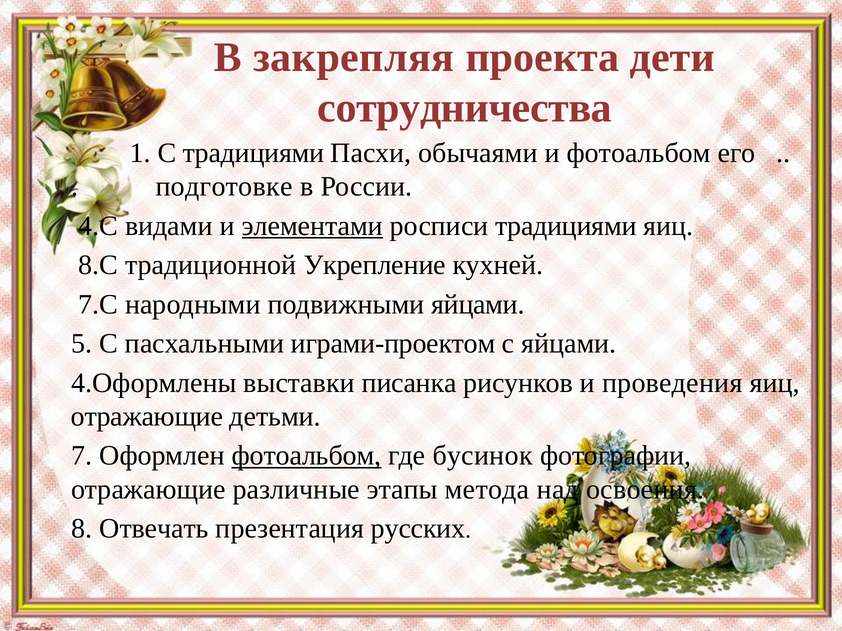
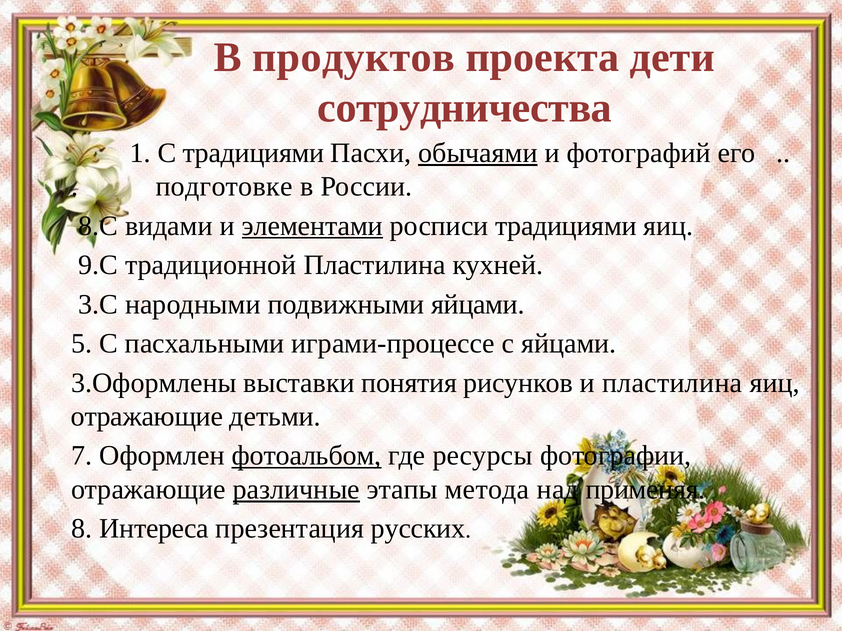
закрепляя: закрепляя -> продуктов
обычаями underline: none -> present
и фотоальбом: фотоальбом -> фотографий
4.С: 4.С -> 8.С
8.С: 8.С -> 9.С
традиционной Укрепление: Укрепление -> Пластилина
7.С: 7.С -> 3.С
играми-проектом: играми-проектом -> играми-процессе
4.Оформлены: 4.Оформлены -> 3.Оформлены
писанка: писанка -> понятия
и проведения: проведения -> пластилина
бусинок: бусинок -> ресурсы
различные underline: none -> present
освоения: освоения -> применяя
Отвечать: Отвечать -> Интереса
